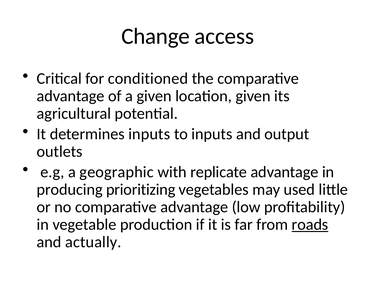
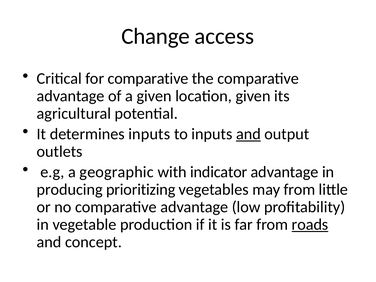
for conditioned: conditioned -> comparative
and at (248, 134) underline: none -> present
replicate: replicate -> indicator
may used: used -> from
actually: actually -> concept
